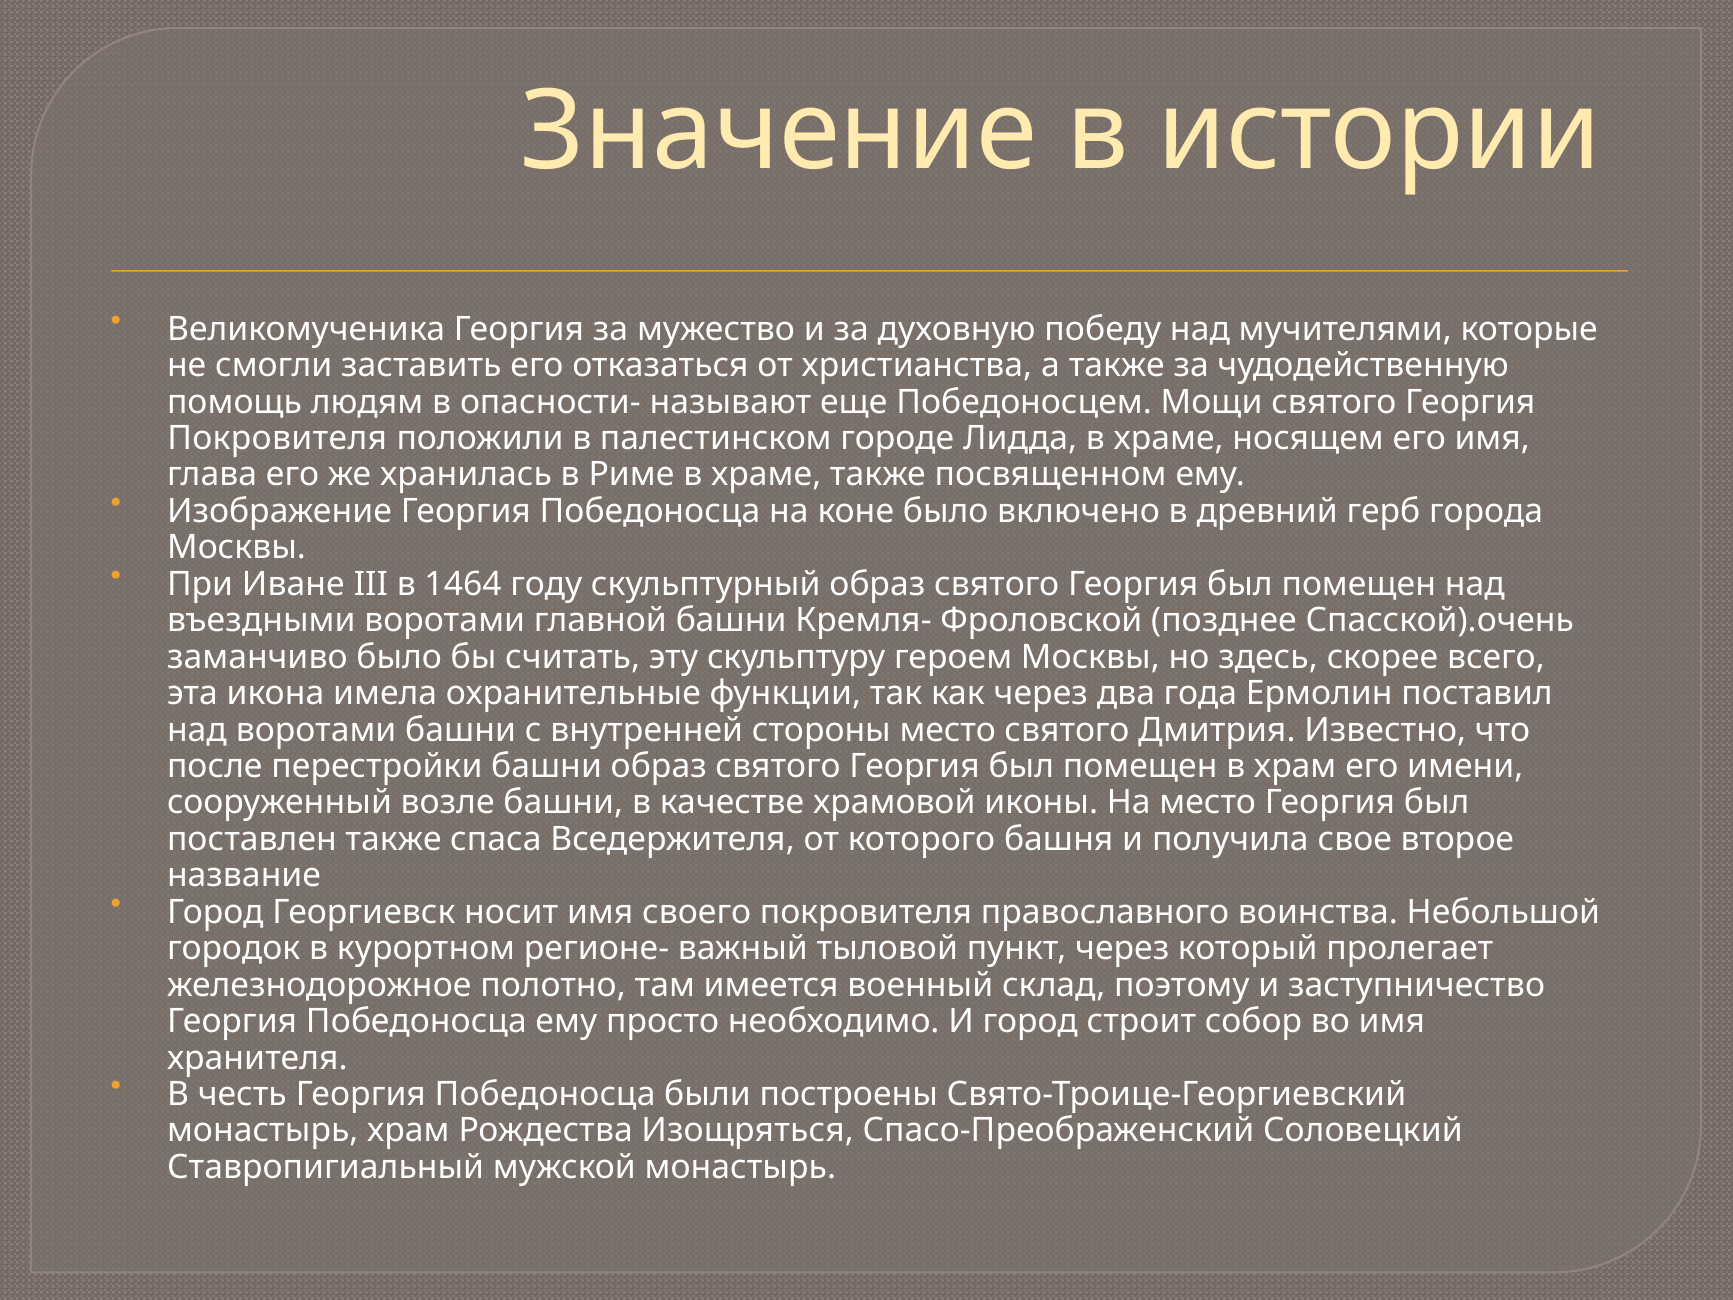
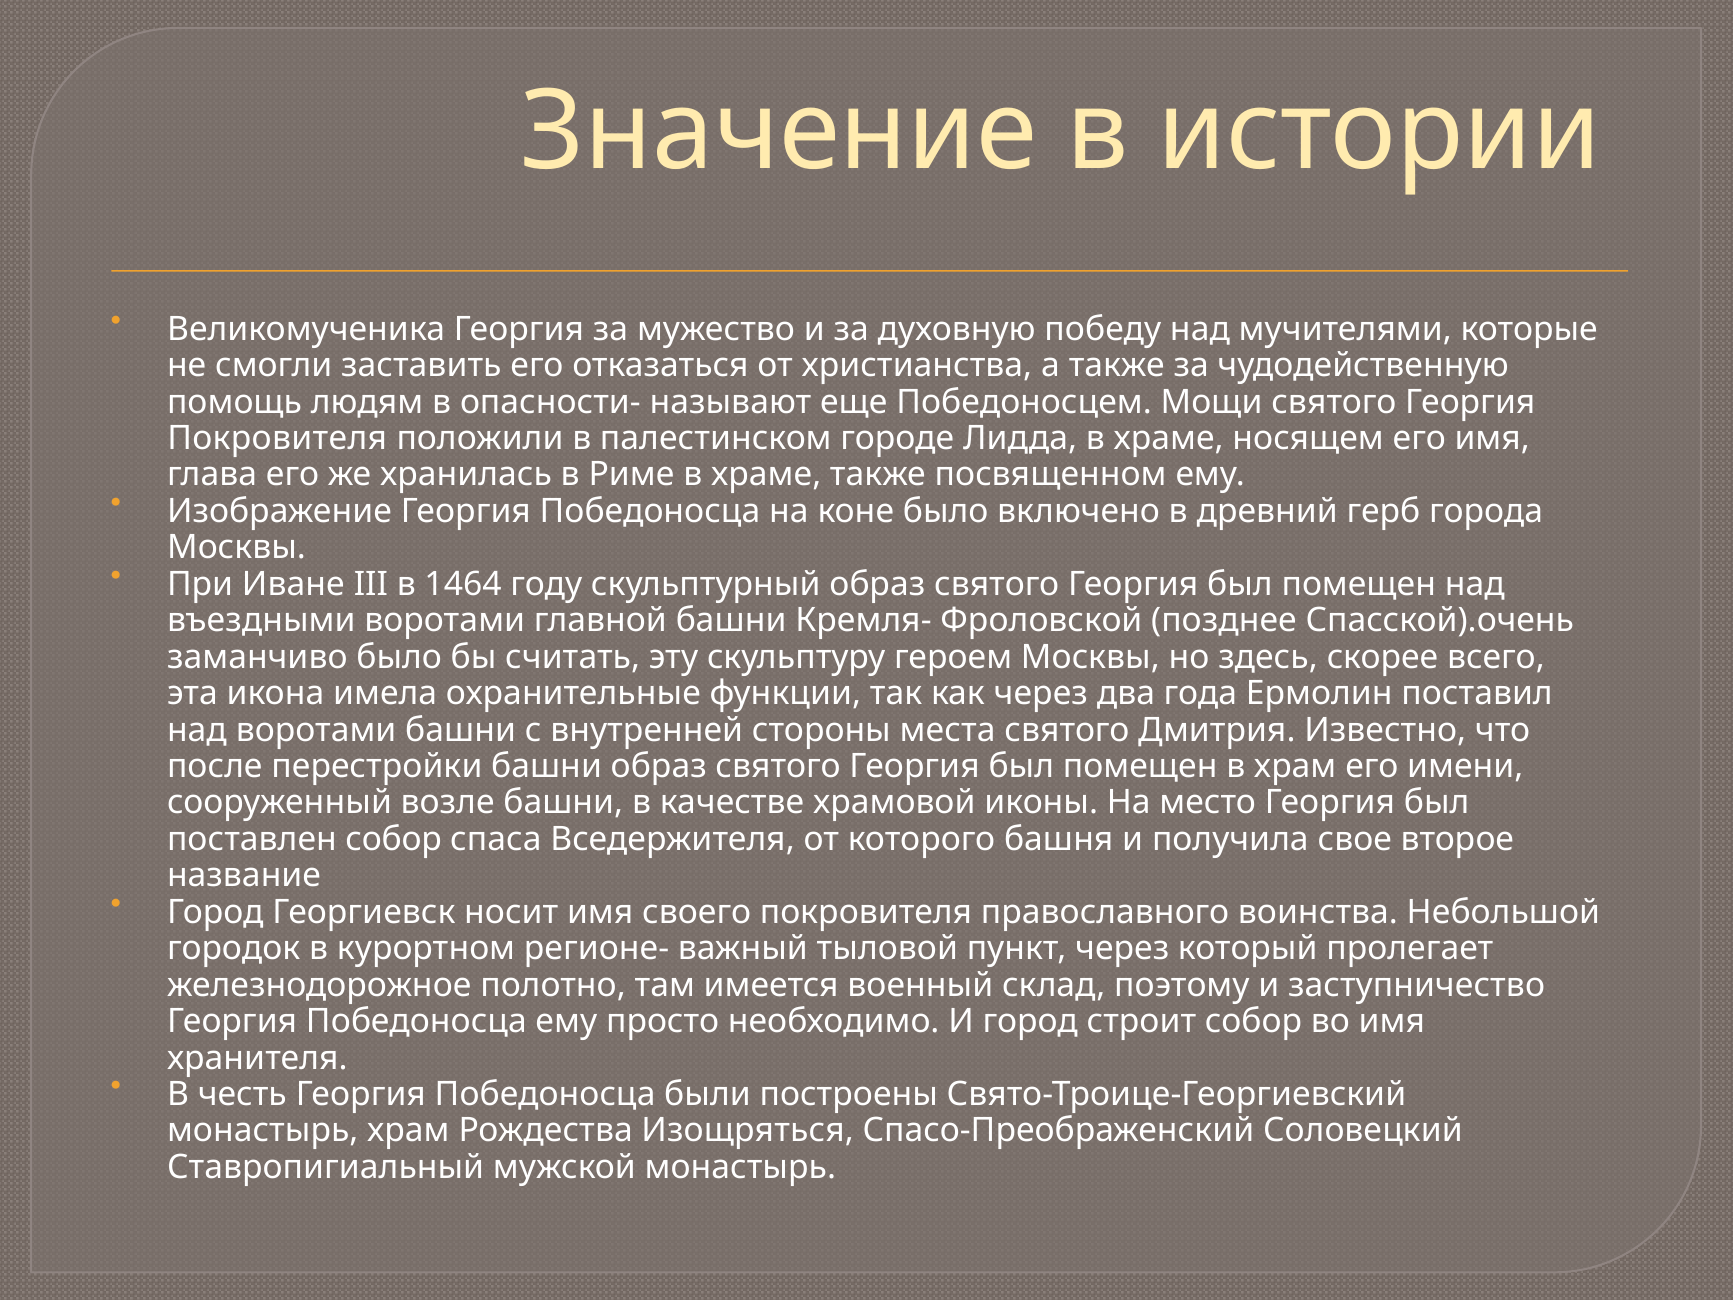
стороны место: место -> места
поставлен также: также -> собор
